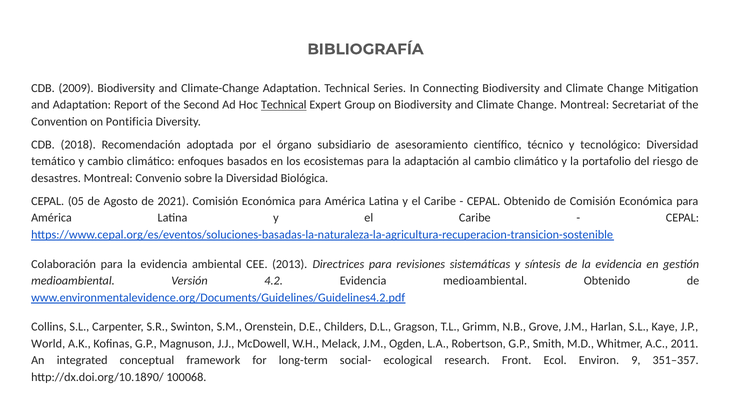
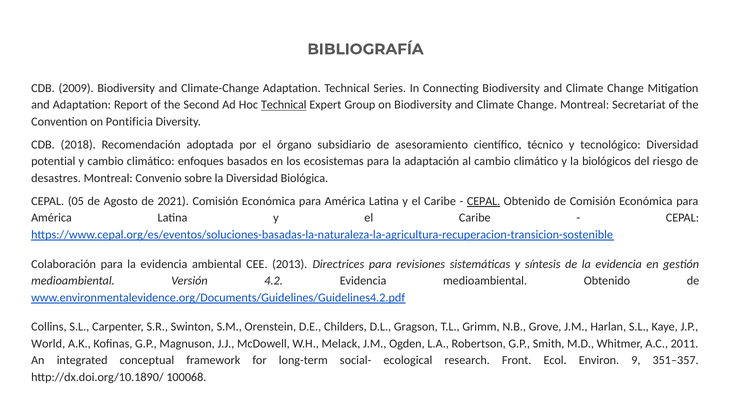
temático: temático -> potential
portafolio: portafolio -> biológicos
CEPAL at (484, 201) underline: none -> present
